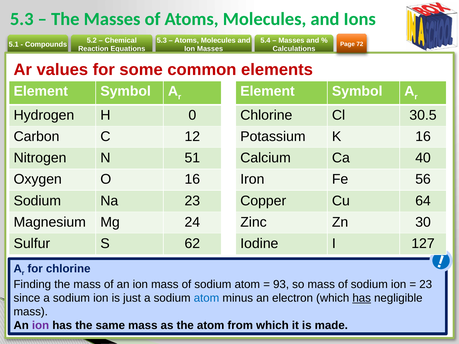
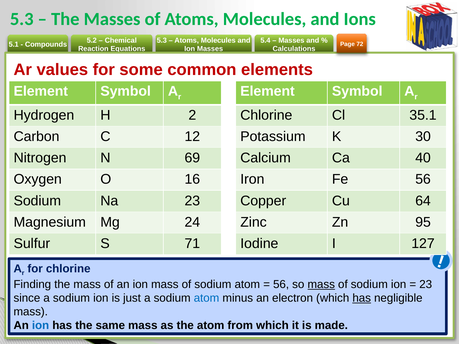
0: 0 -> 2
30.5: 30.5 -> 35.1
K 16: 16 -> 30
51: 51 -> 69
30: 30 -> 95
62: 62 -> 71
93 at (281, 284): 93 -> 56
mass at (321, 284) underline: none -> present
ion at (41, 326) colour: purple -> blue
